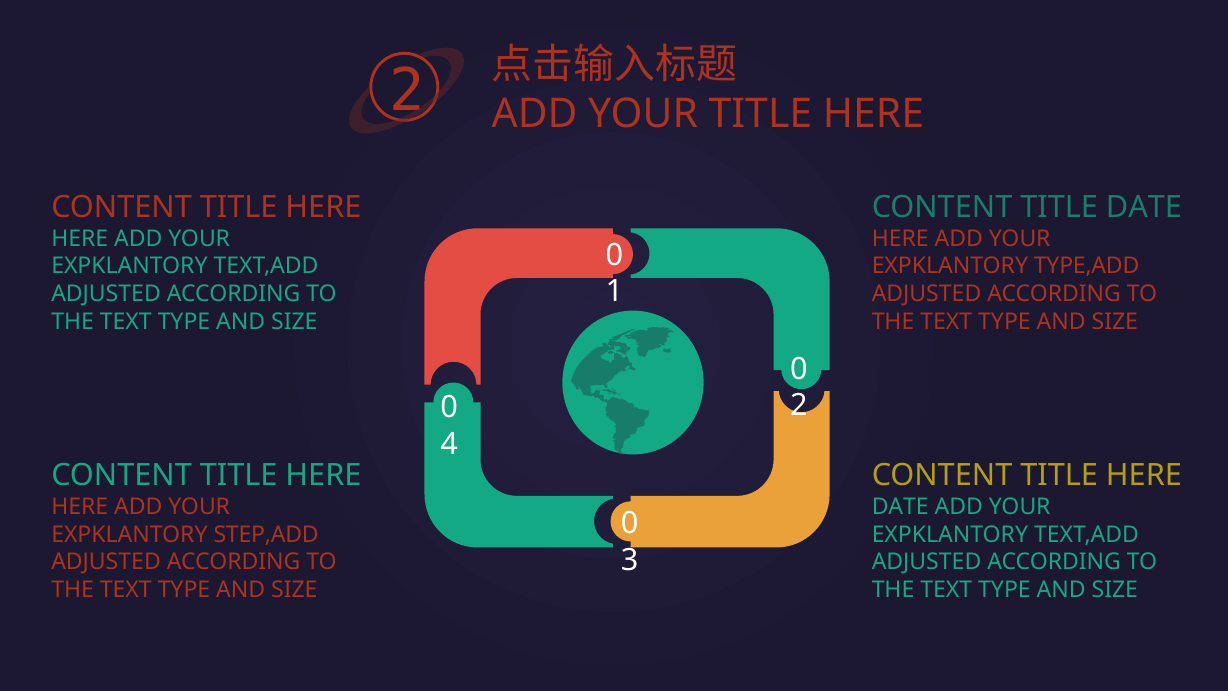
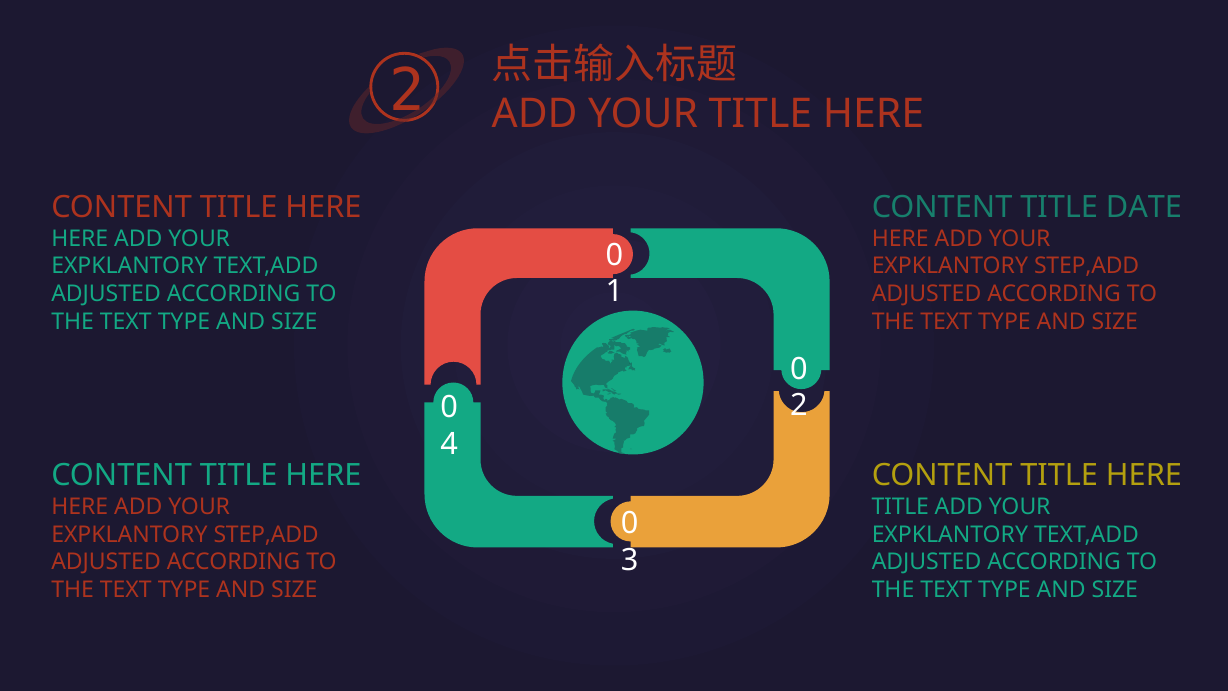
TYPE,ADD at (1087, 266): TYPE,ADD -> STEP,ADD
DATE at (900, 507): DATE -> TITLE
